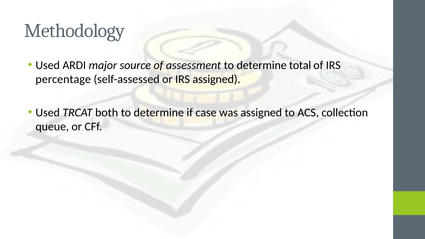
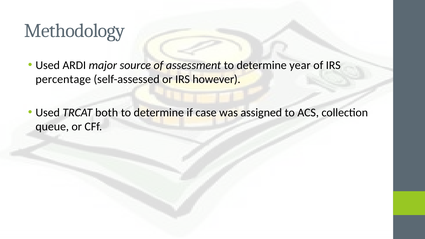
total: total -> year
IRS assigned: assigned -> however
